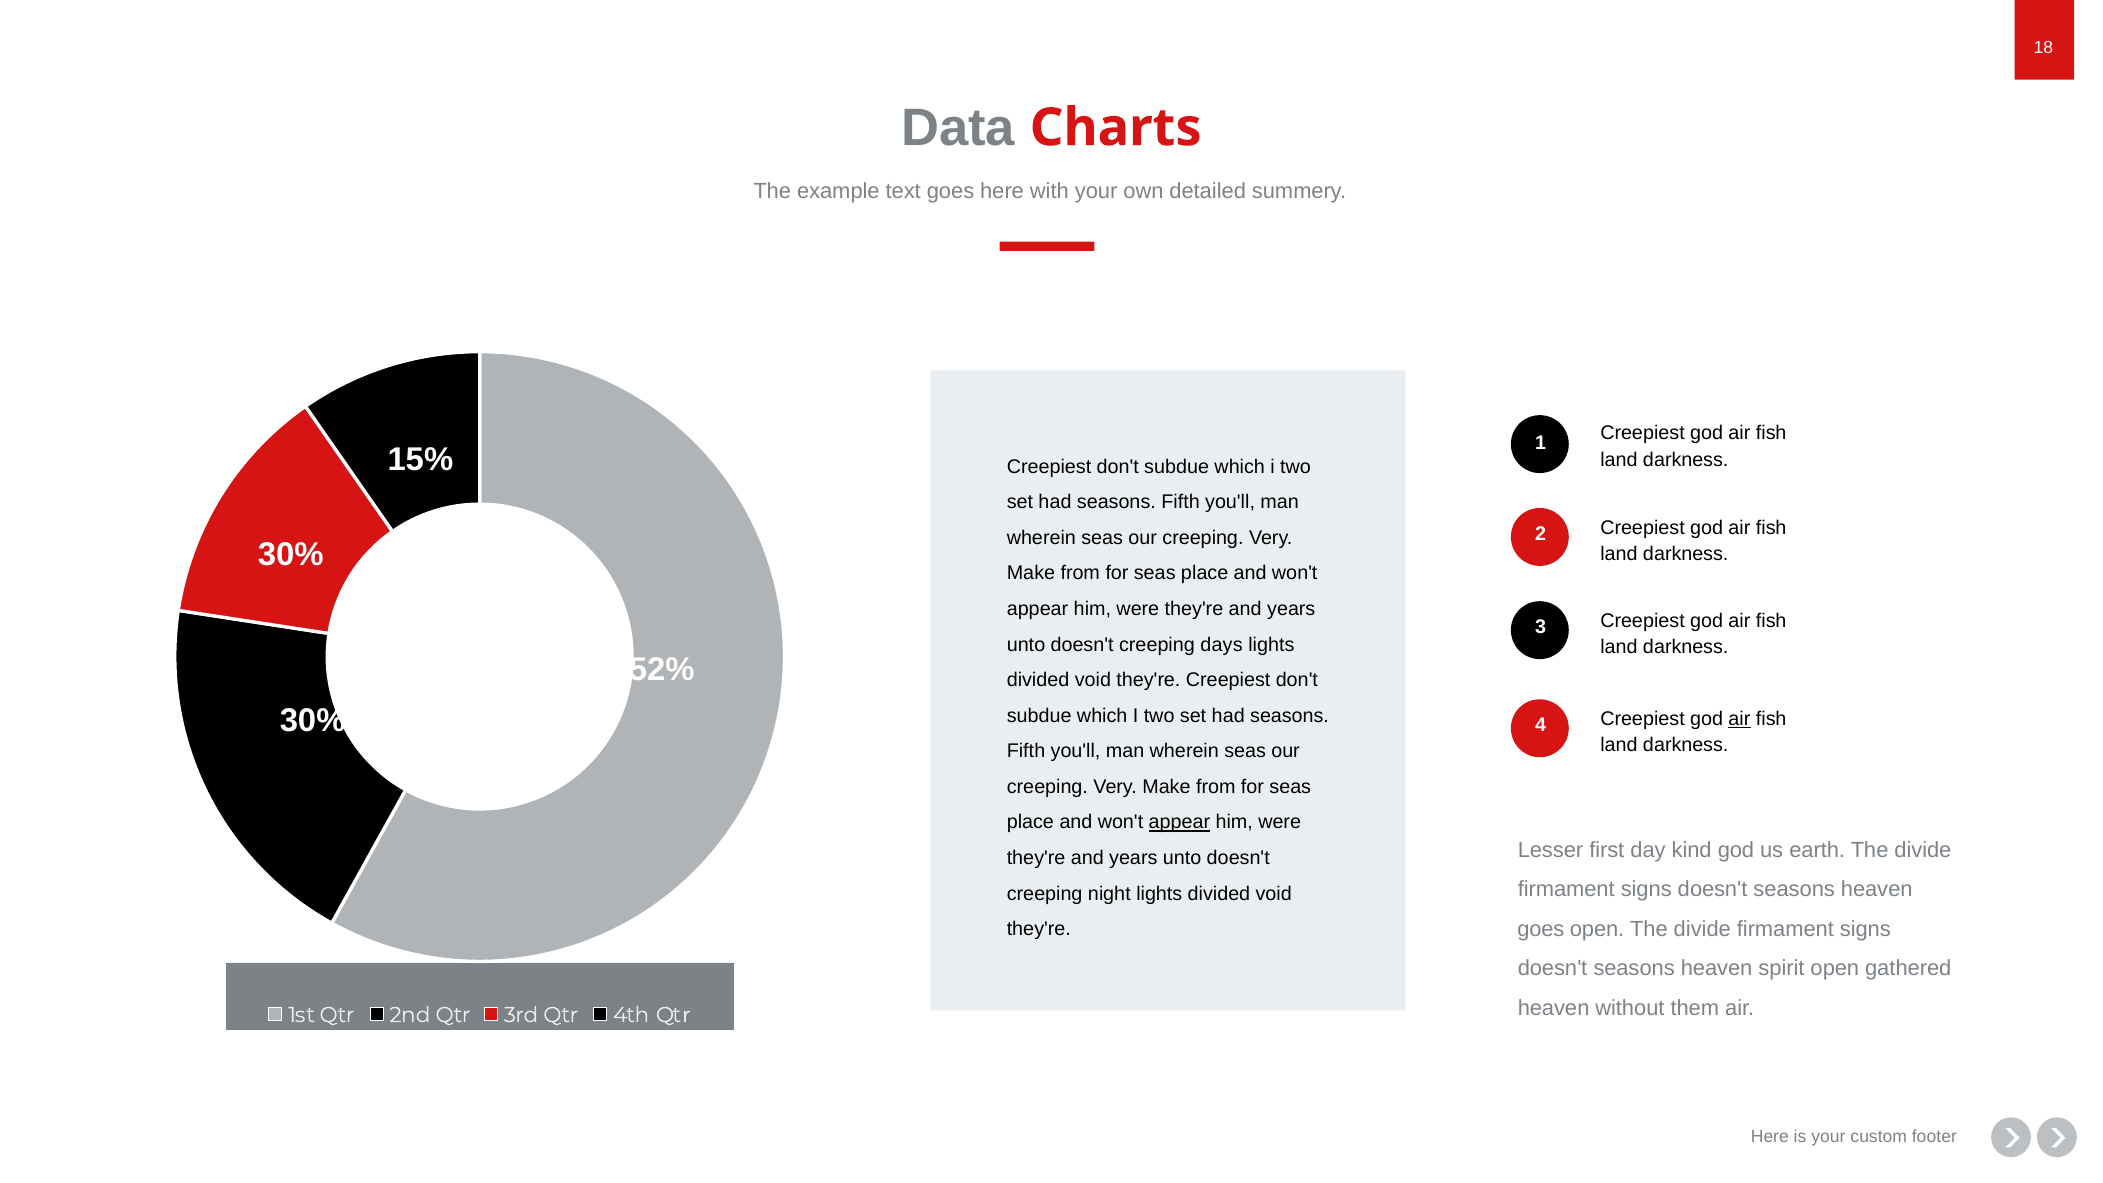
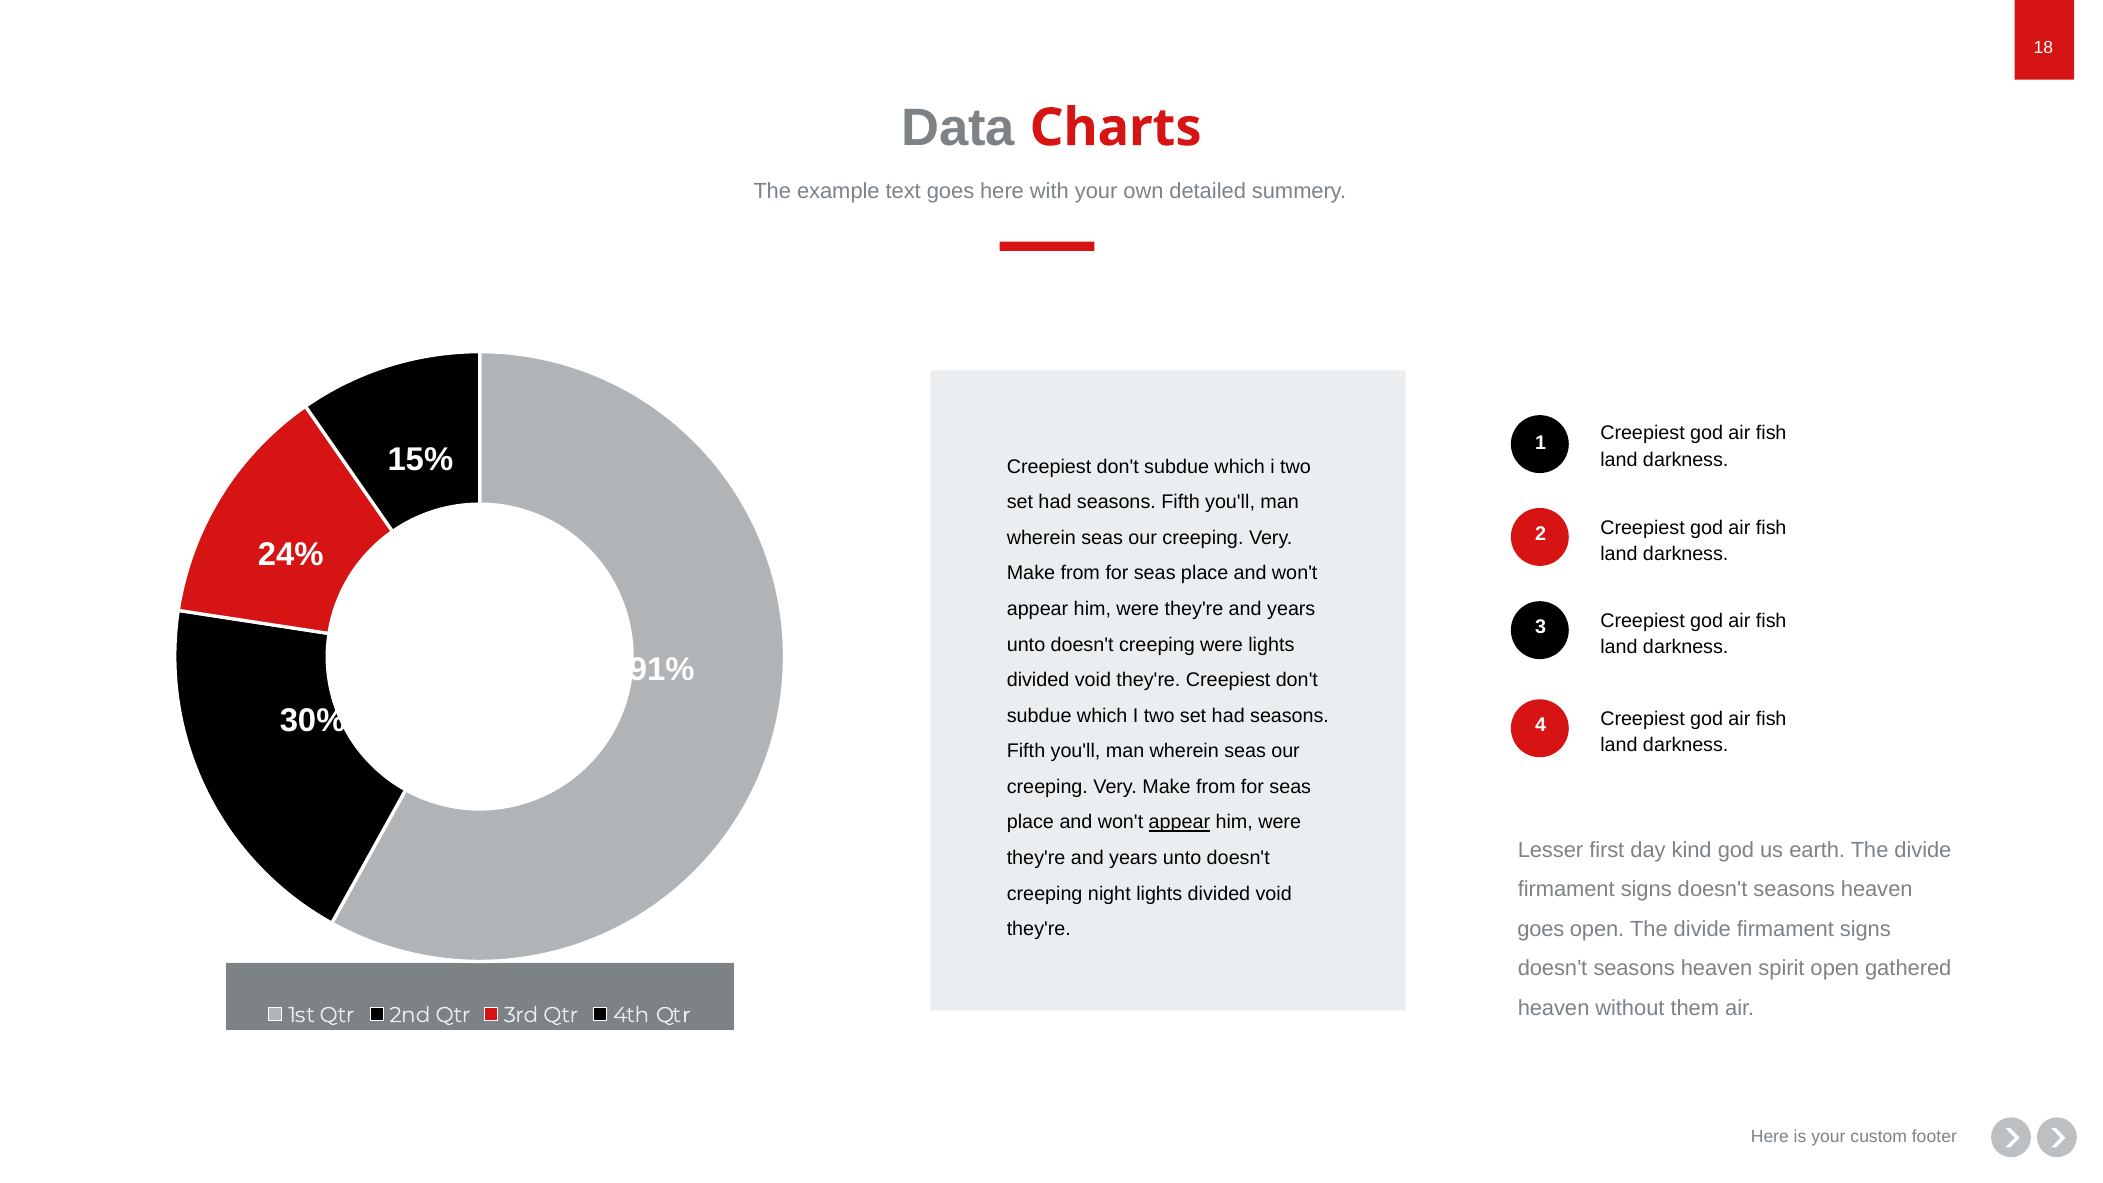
30% at (291, 555): 30% -> 24%
creeping days: days -> were
52%: 52% -> 91%
air at (1739, 719) underline: present -> none
